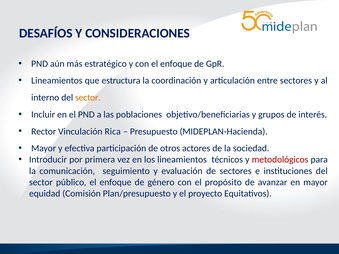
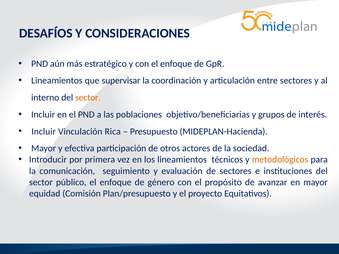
estructura: estructura -> supervisar
Rector at (44, 132): Rector -> Incluir
metodológicos colour: red -> orange
